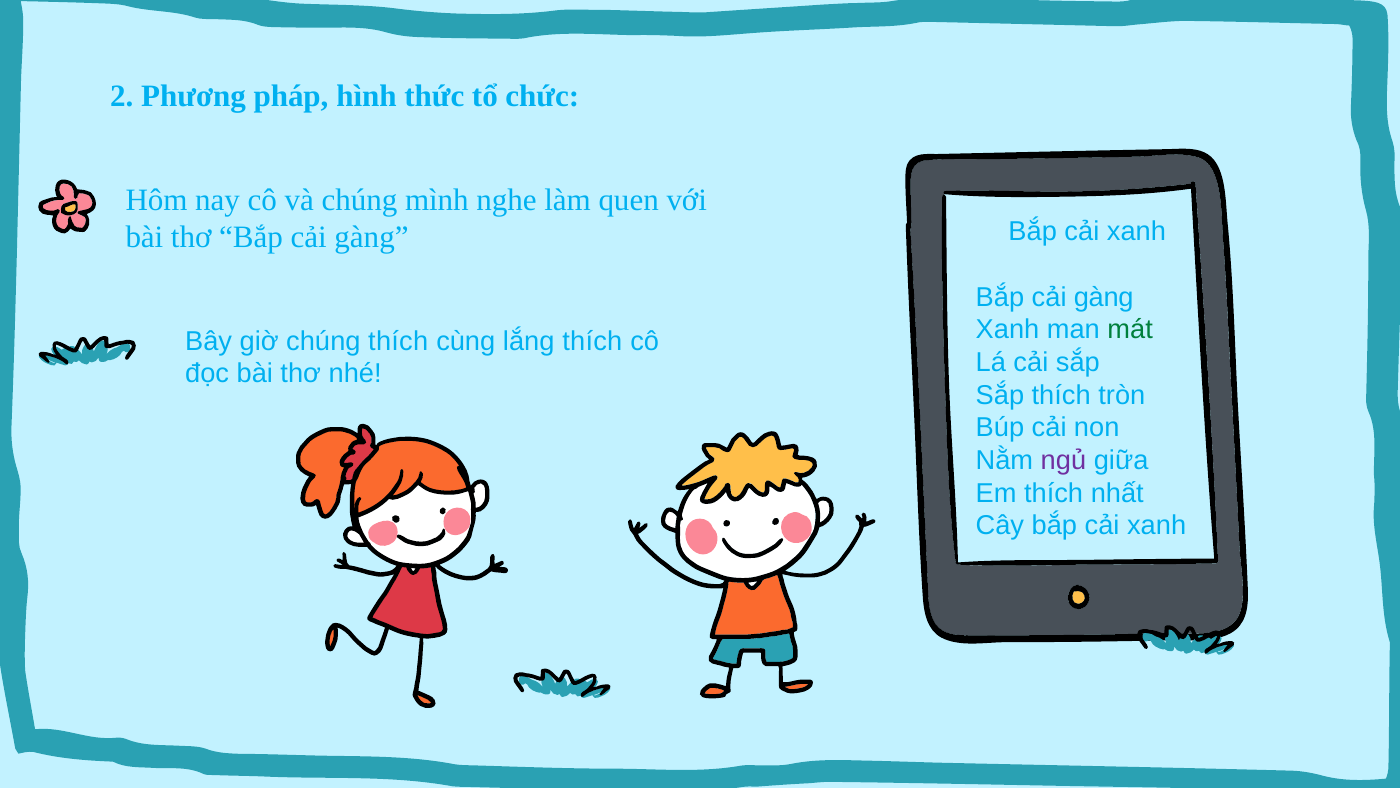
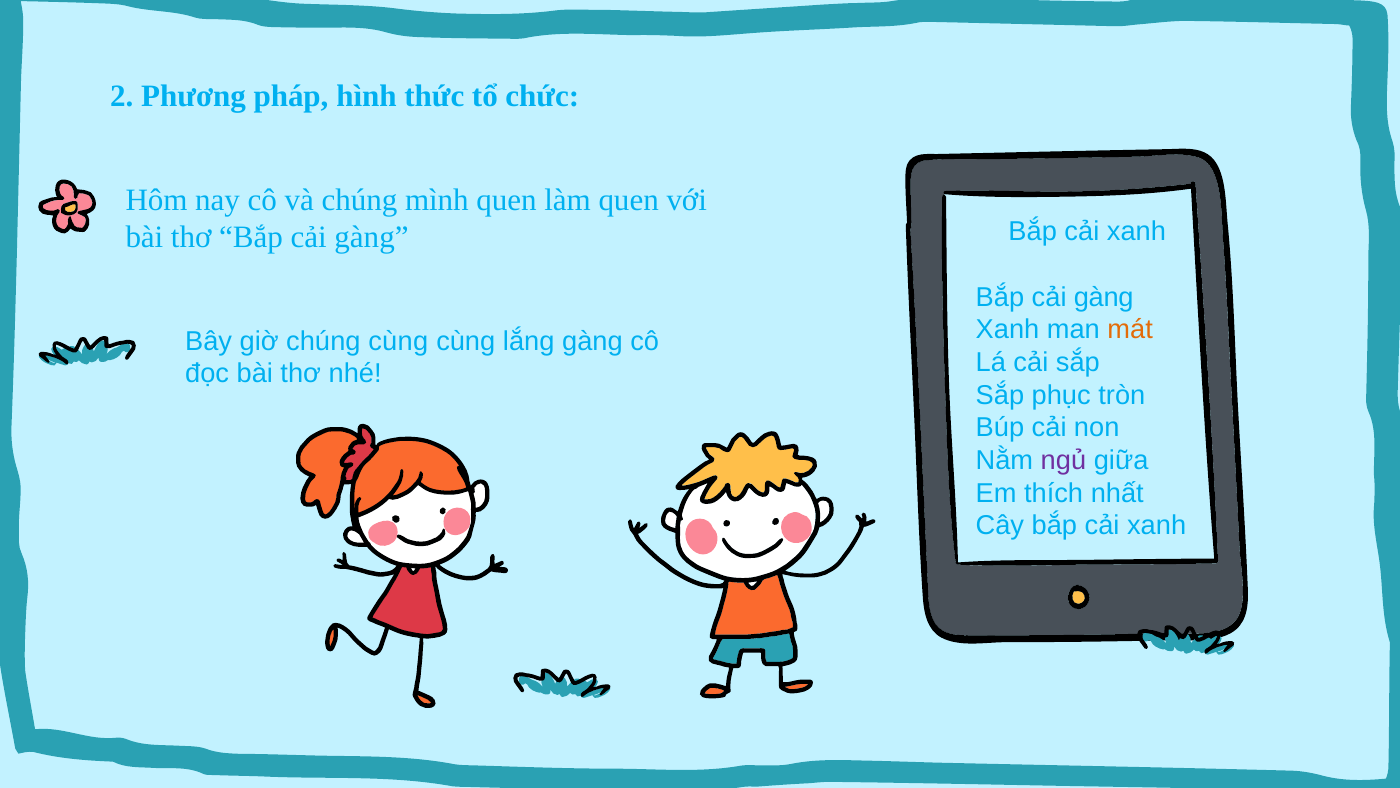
mình nghe: nghe -> quen
mát colour: green -> orange
chúng thích: thích -> cùng
lắng thích: thích -> gàng
Sắp thích: thích -> phục
